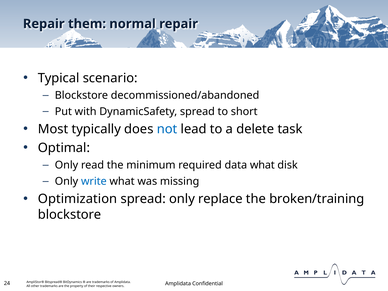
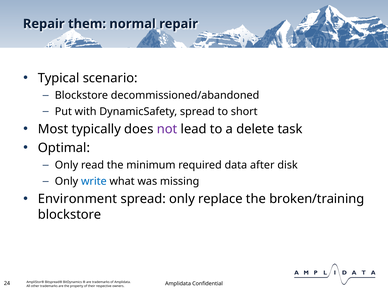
not colour: blue -> purple
data what: what -> after
Optimization: Optimization -> Environment
